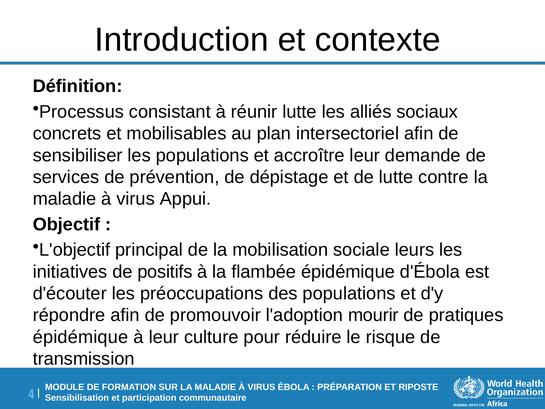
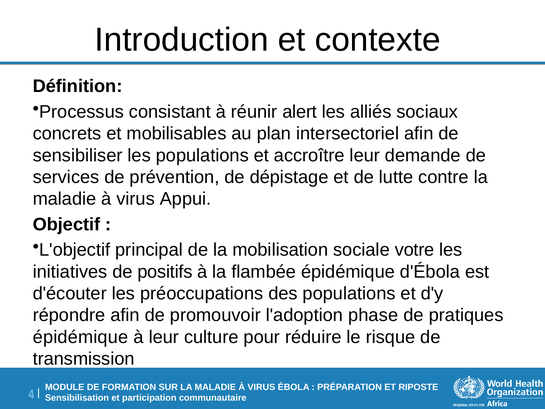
réunir lutte: lutte -> alert
leurs: leurs -> votre
mourir: mourir -> phase
